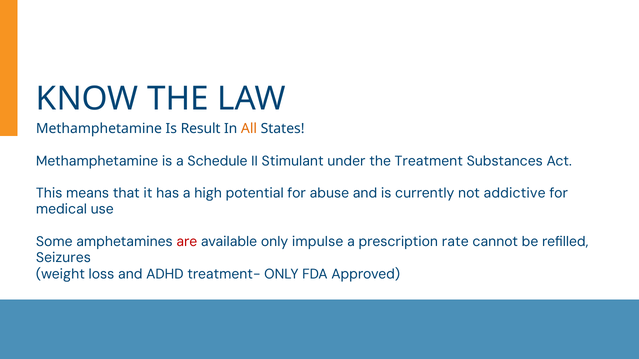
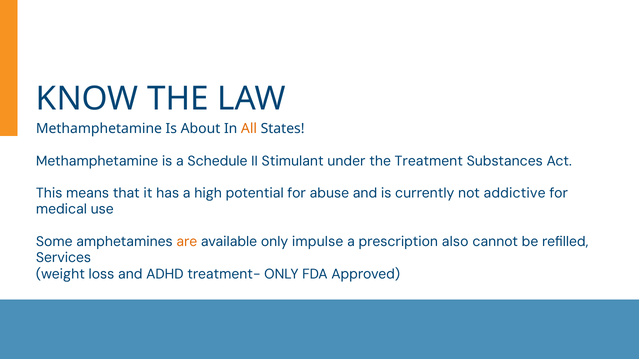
Result: Result -> About
are colour: red -> orange
rate: rate -> also
Seizures: Seizures -> Services
